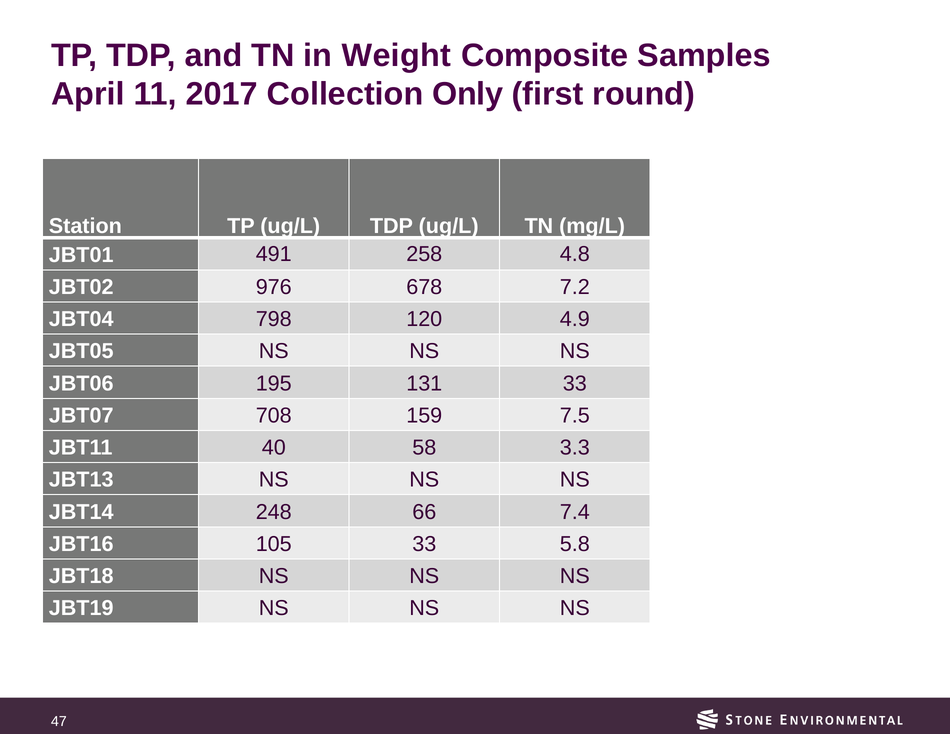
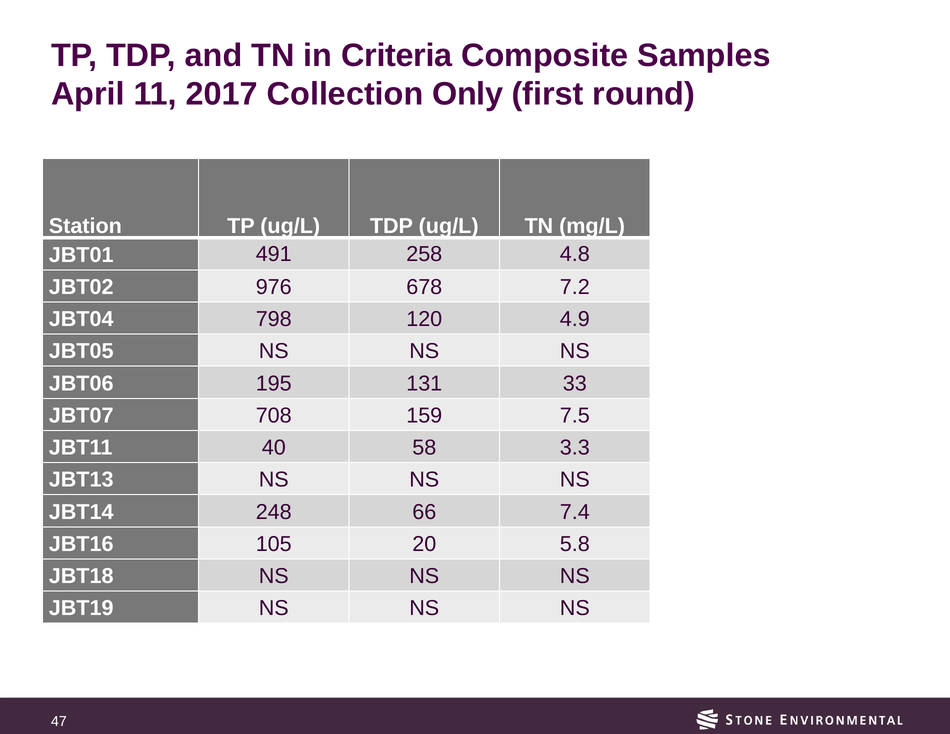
Weight: Weight -> Criteria
105 33: 33 -> 20
